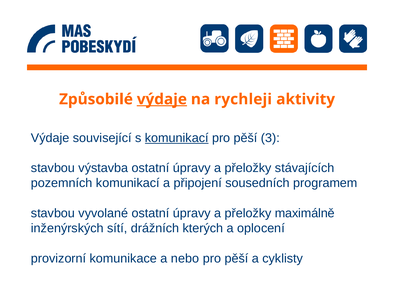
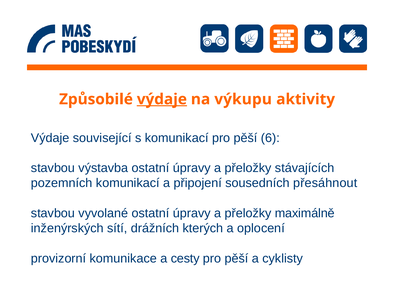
rychleji: rychleji -> výkupu
komunikací at (177, 138) underline: present -> none
3: 3 -> 6
programem: programem -> přesáhnout
nebo: nebo -> cesty
